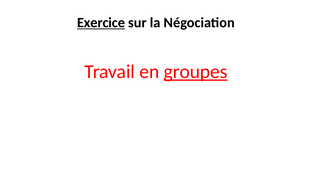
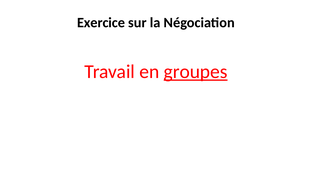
Exercice underline: present -> none
